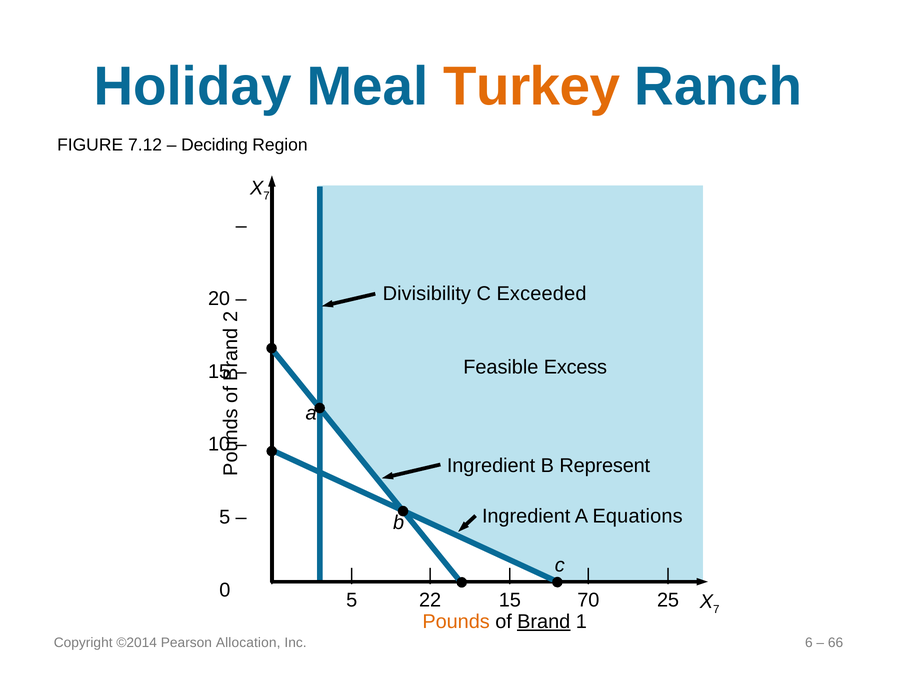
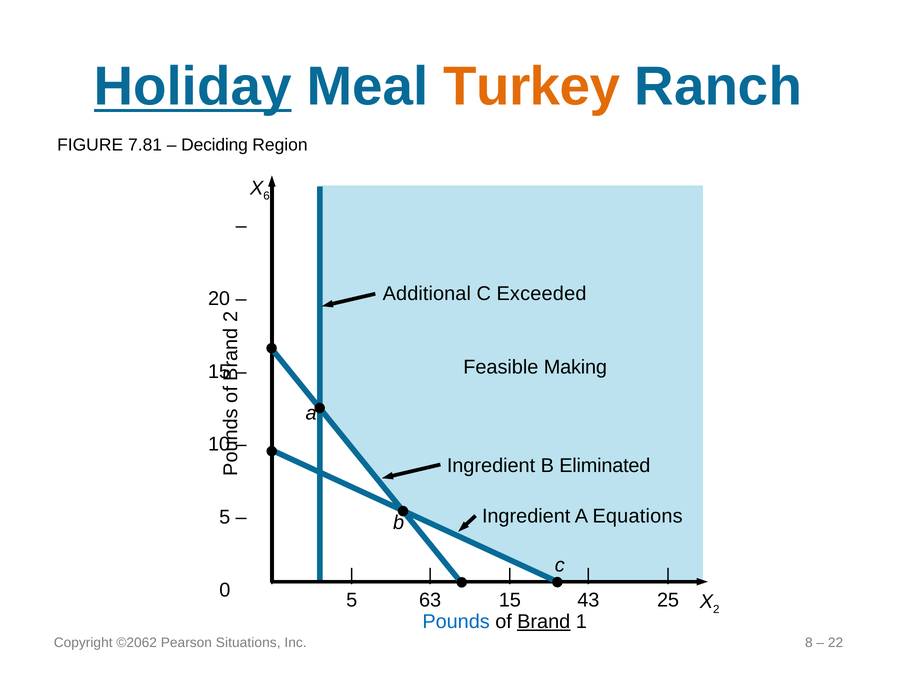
Holiday underline: none -> present
7.12: 7.12 -> 7.81
7 at (266, 196): 7 -> 6
Divisibility: Divisibility -> Additional
Excess: Excess -> Making
Represent: Represent -> Eliminated
22: 22 -> 63
70: 70 -> 43
7 at (716, 609): 7 -> 2
Pounds colour: orange -> blue
©2014: ©2014 -> ©2062
Allocation: Allocation -> Situations
6: 6 -> 8
66: 66 -> 22
